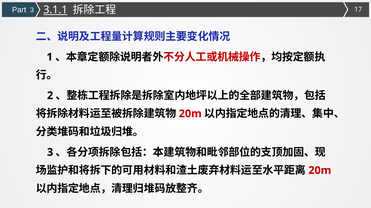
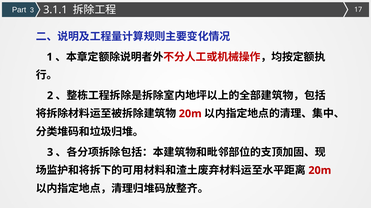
3.1.1 underline: present -> none
